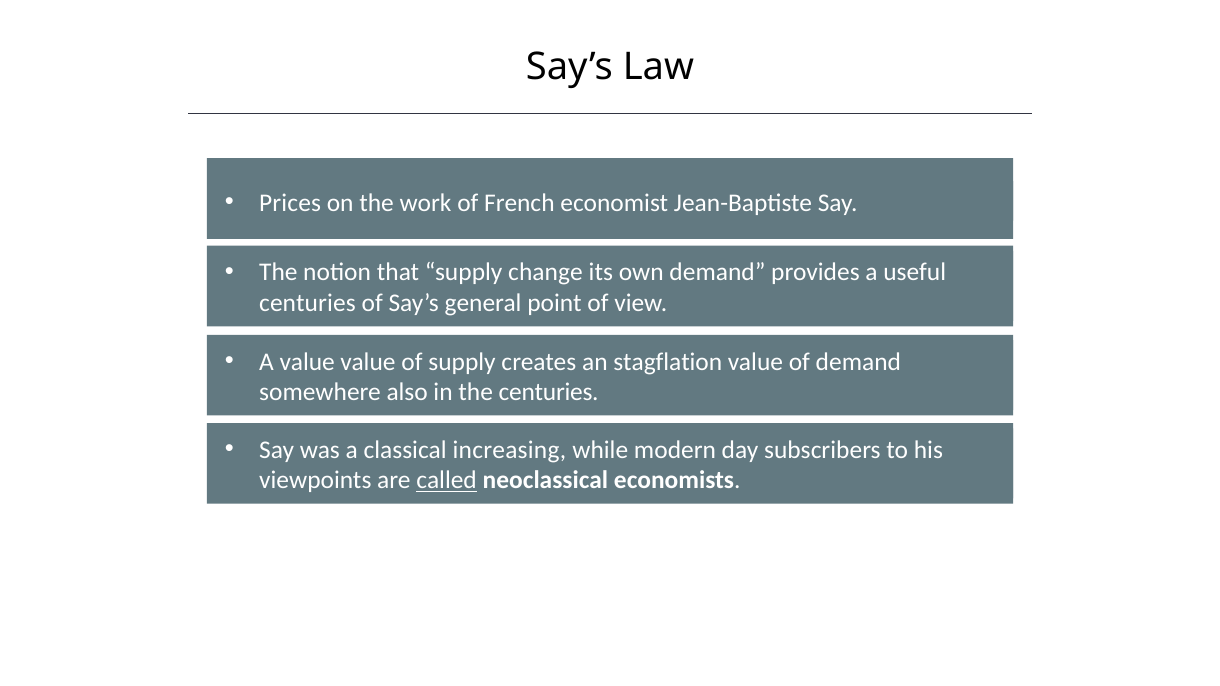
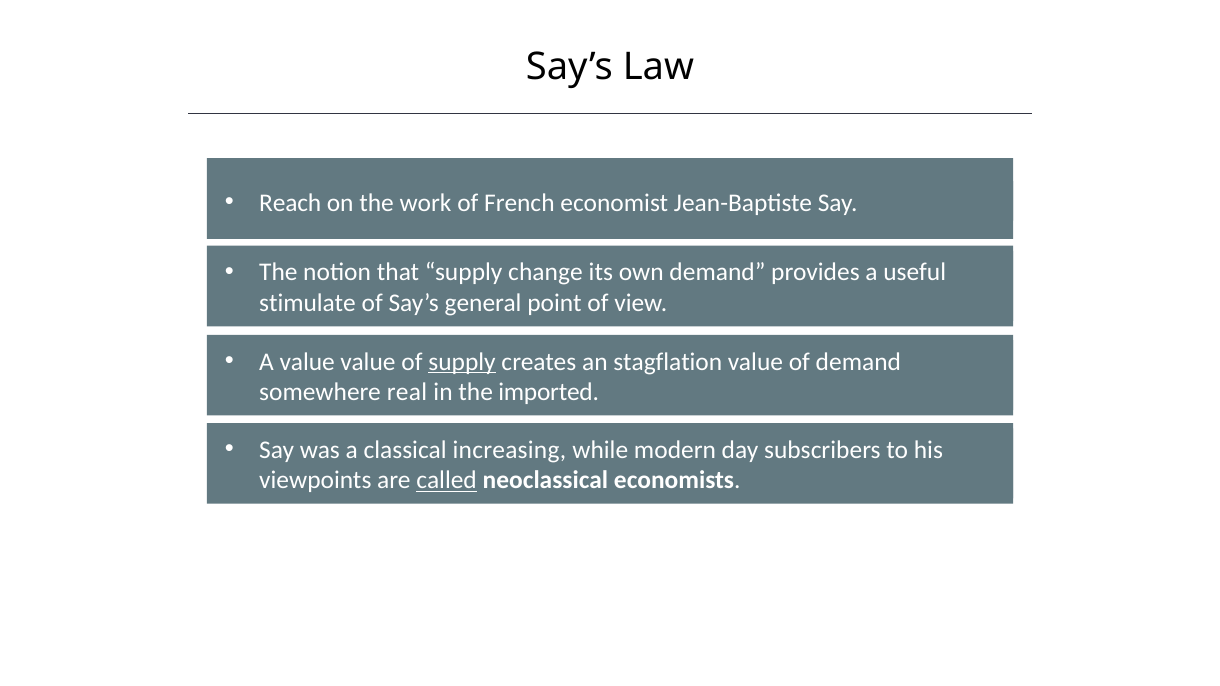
Prices: Prices -> Reach
centuries at (307, 303): centuries -> stimulate
supply at (462, 362) underline: none -> present
also: also -> real
the centuries: centuries -> imported
